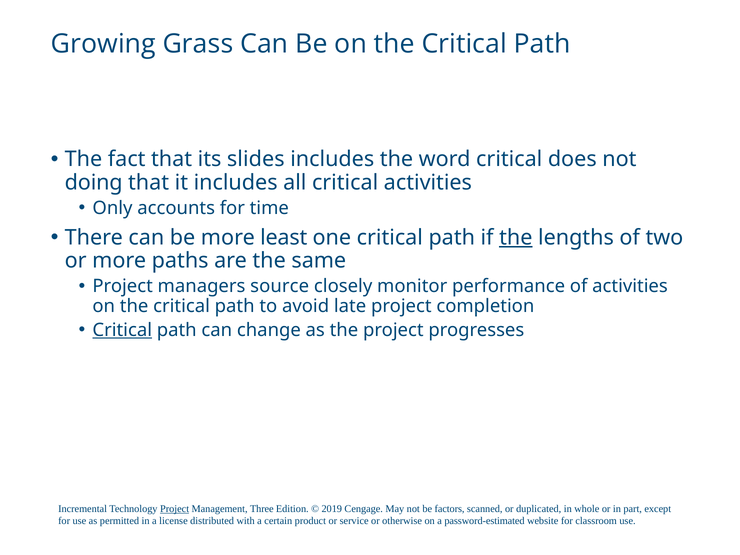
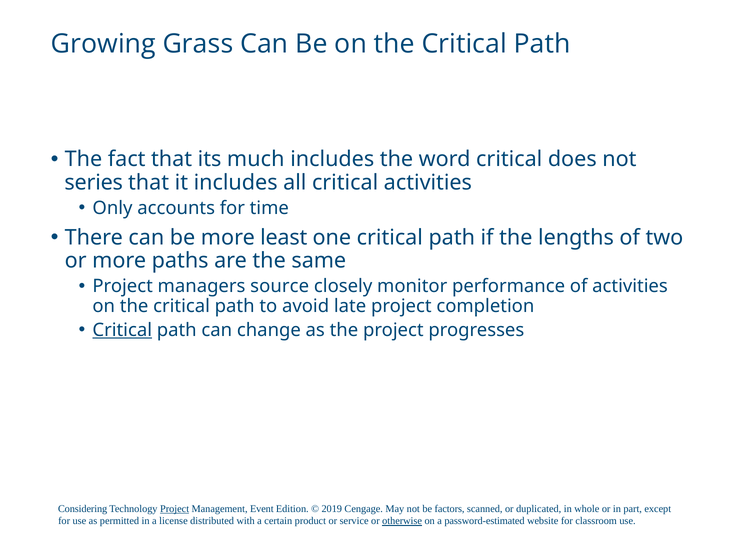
slides: slides -> much
doing: doing -> series
the at (516, 237) underline: present -> none
Incremental: Incremental -> Considering
Three: Three -> Event
otherwise underline: none -> present
